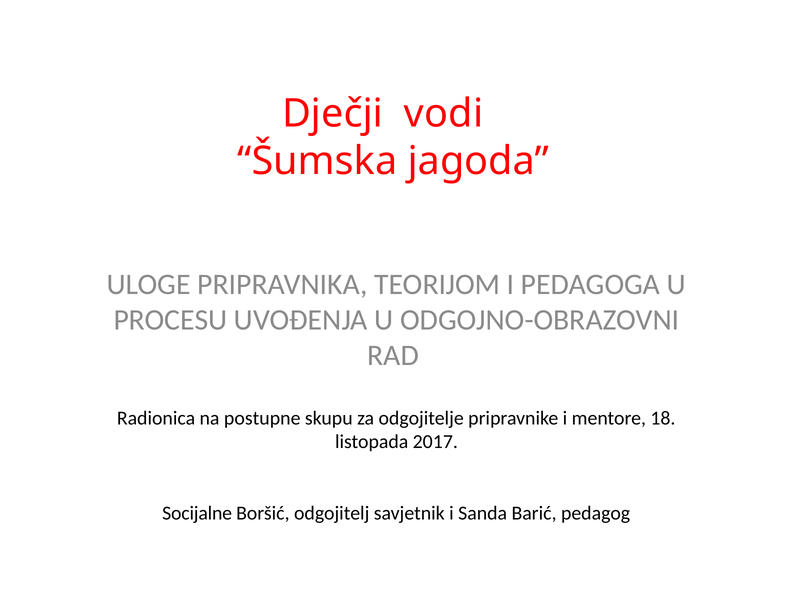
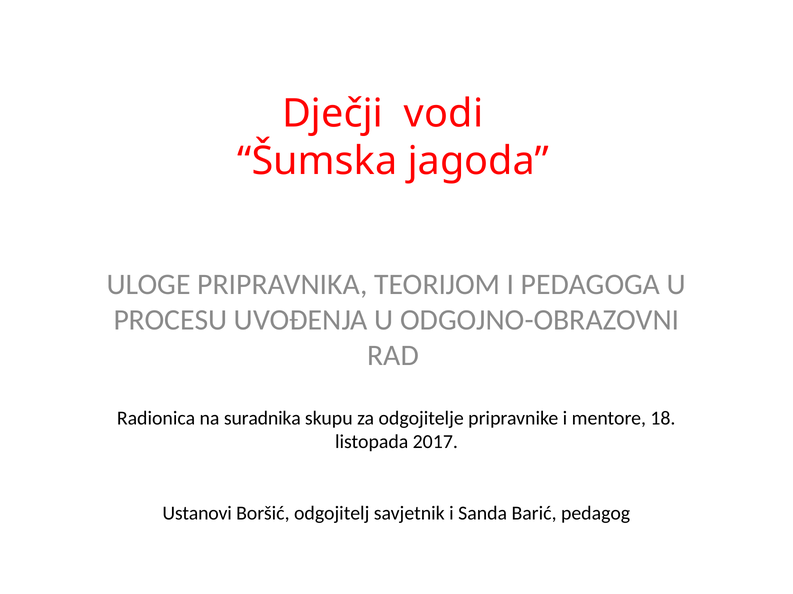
postupne: postupne -> suradnika
Socijalne: Socijalne -> Ustanovi
